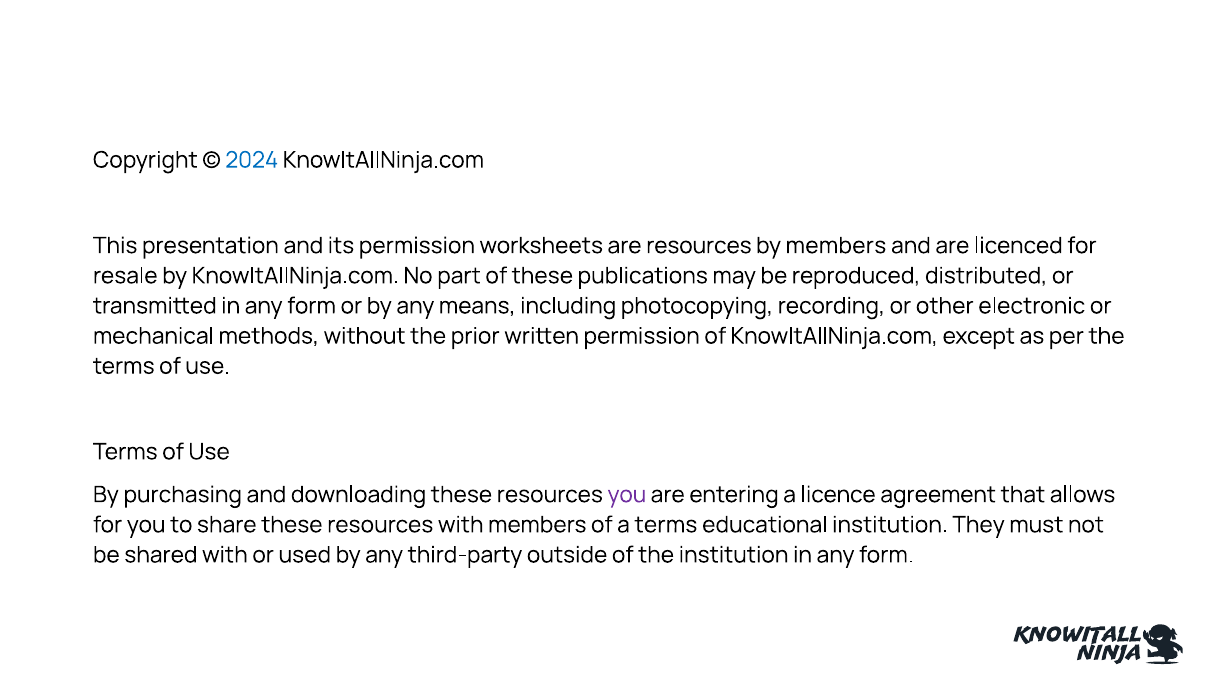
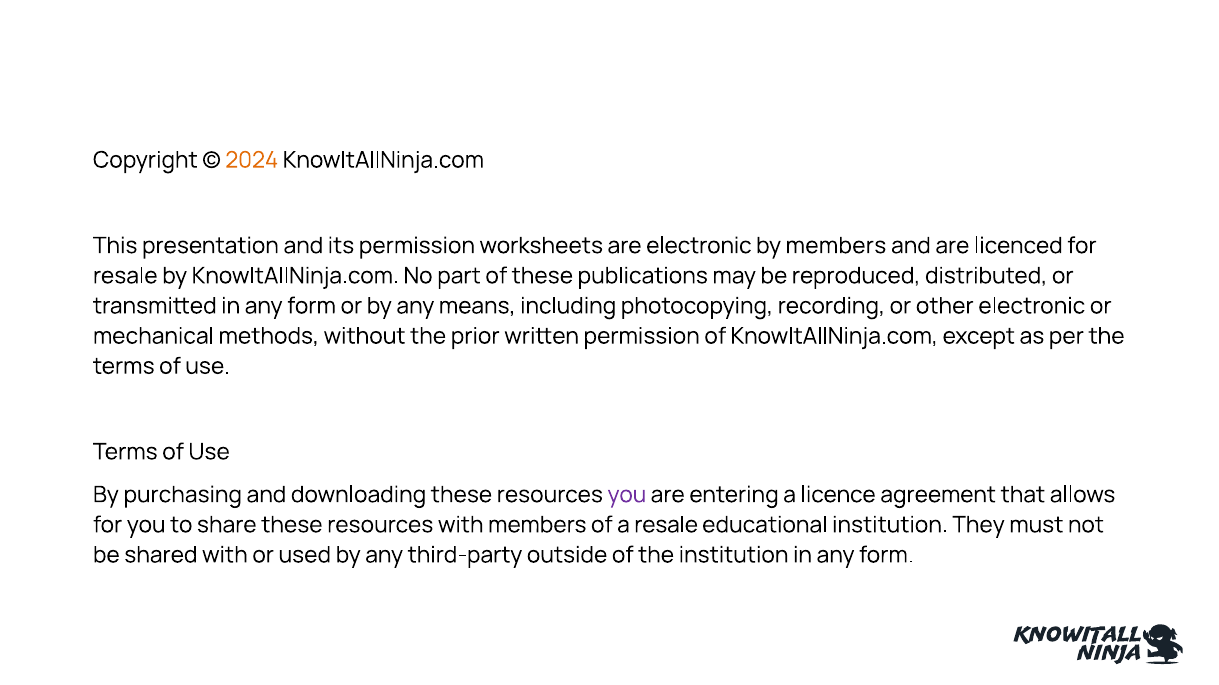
2024 colour: blue -> orange
are resources: resources -> electronic
a terms: terms -> resale
